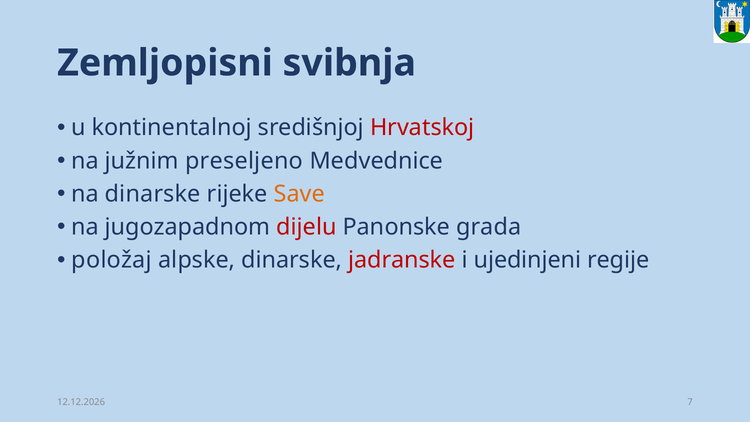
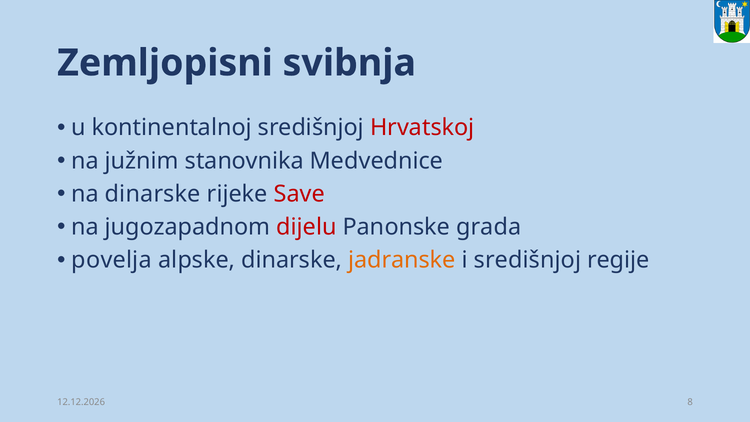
preseljeno: preseljeno -> stanovnika
Save colour: orange -> red
položaj: položaj -> povelja
jadranske colour: red -> orange
i ujedinjeni: ujedinjeni -> središnjoj
7: 7 -> 8
